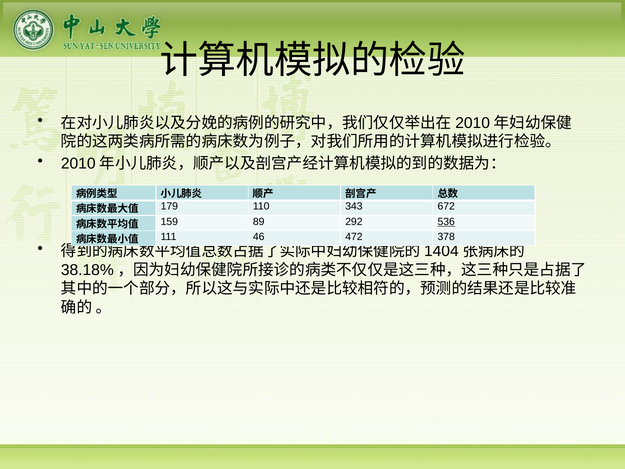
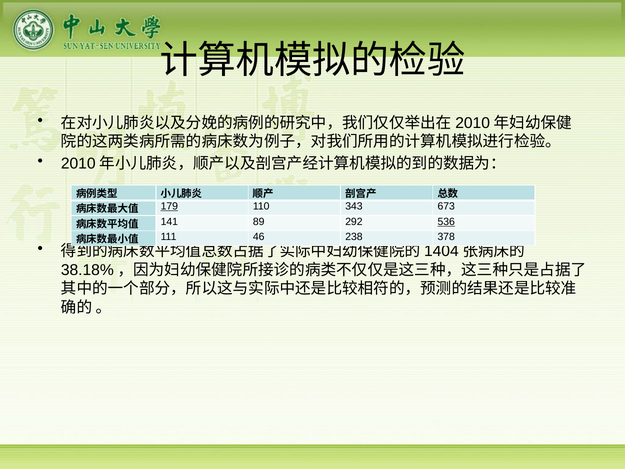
179 underline: none -> present
672: 672 -> 673
159: 159 -> 141
472: 472 -> 238
